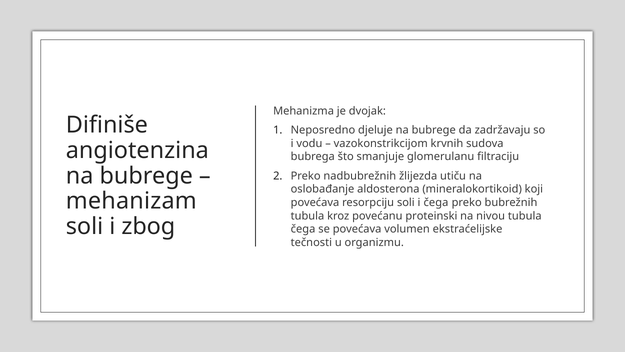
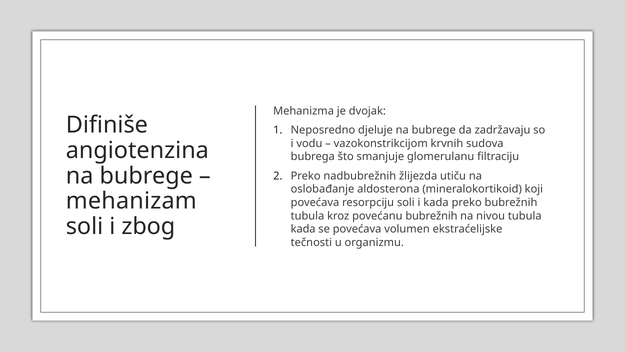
i čega: čega -> kada
povećanu proteinski: proteinski -> bubrežnih
čega at (303, 229): čega -> kada
